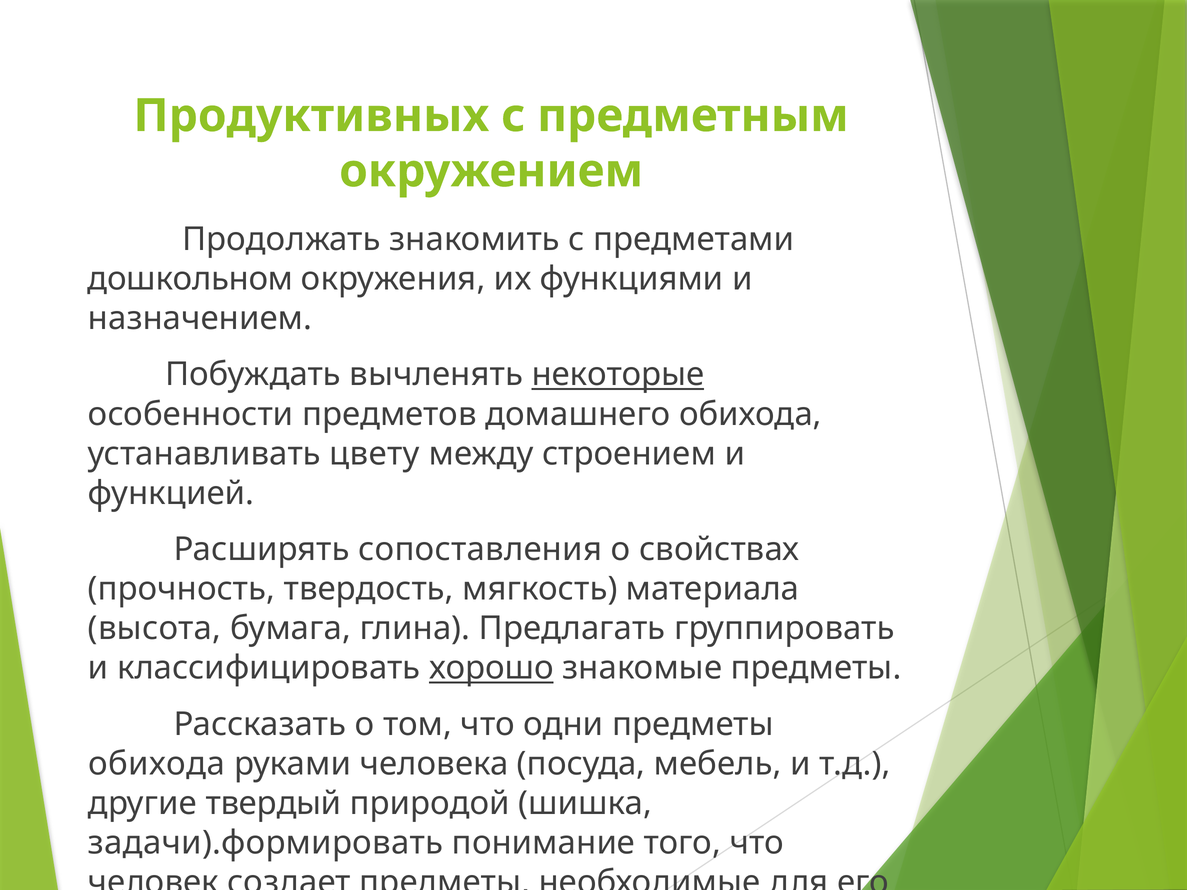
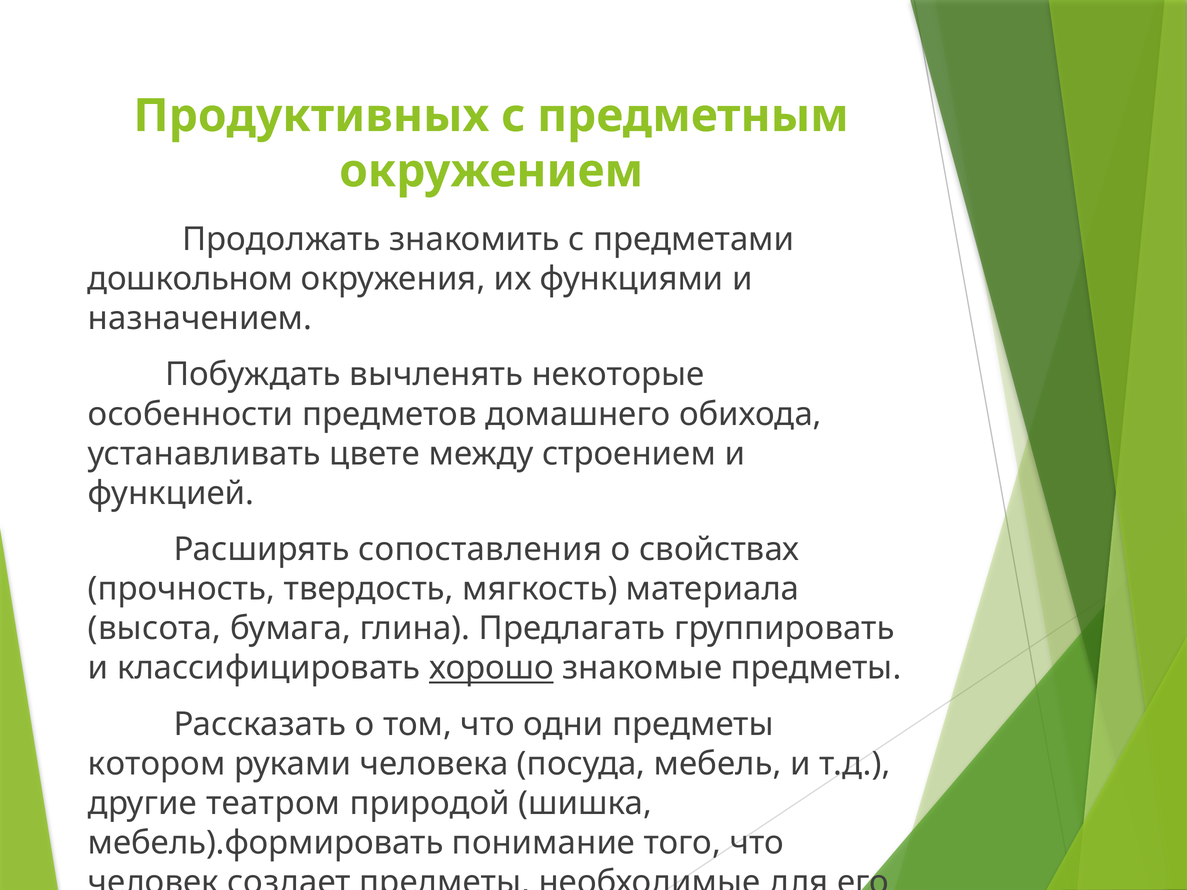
некоторые underline: present -> none
цвету: цвету -> цвете
обихода at (157, 764): обихода -> котором
твердый: твердый -> театром
задачи).формировать: задачи).формировать -> мебель).формировать
